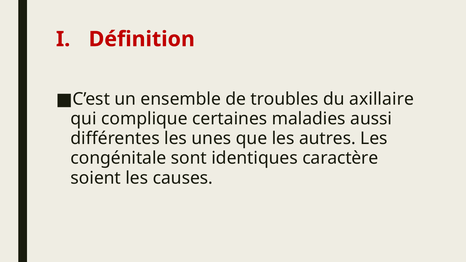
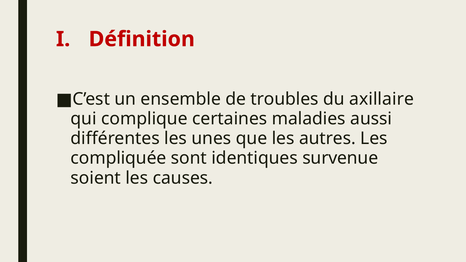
congénitale: congénitale -> compliquée
caractère: caractère -> survenue
